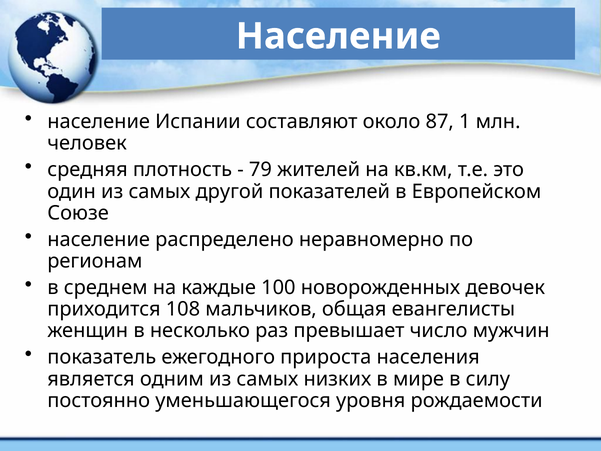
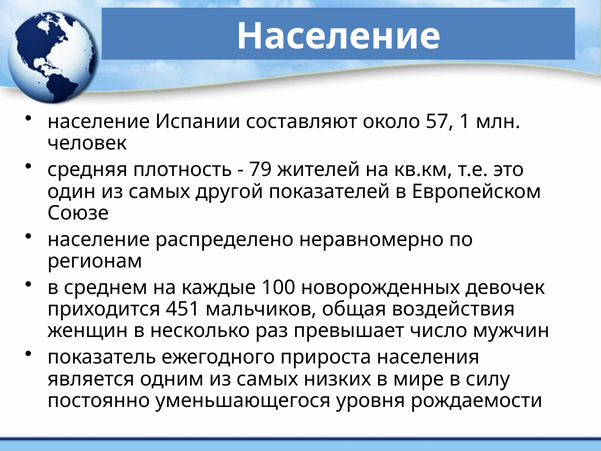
87: 87 -> 57
108: 108 -> 451
евангелисты: евангелисты -> воздействия
